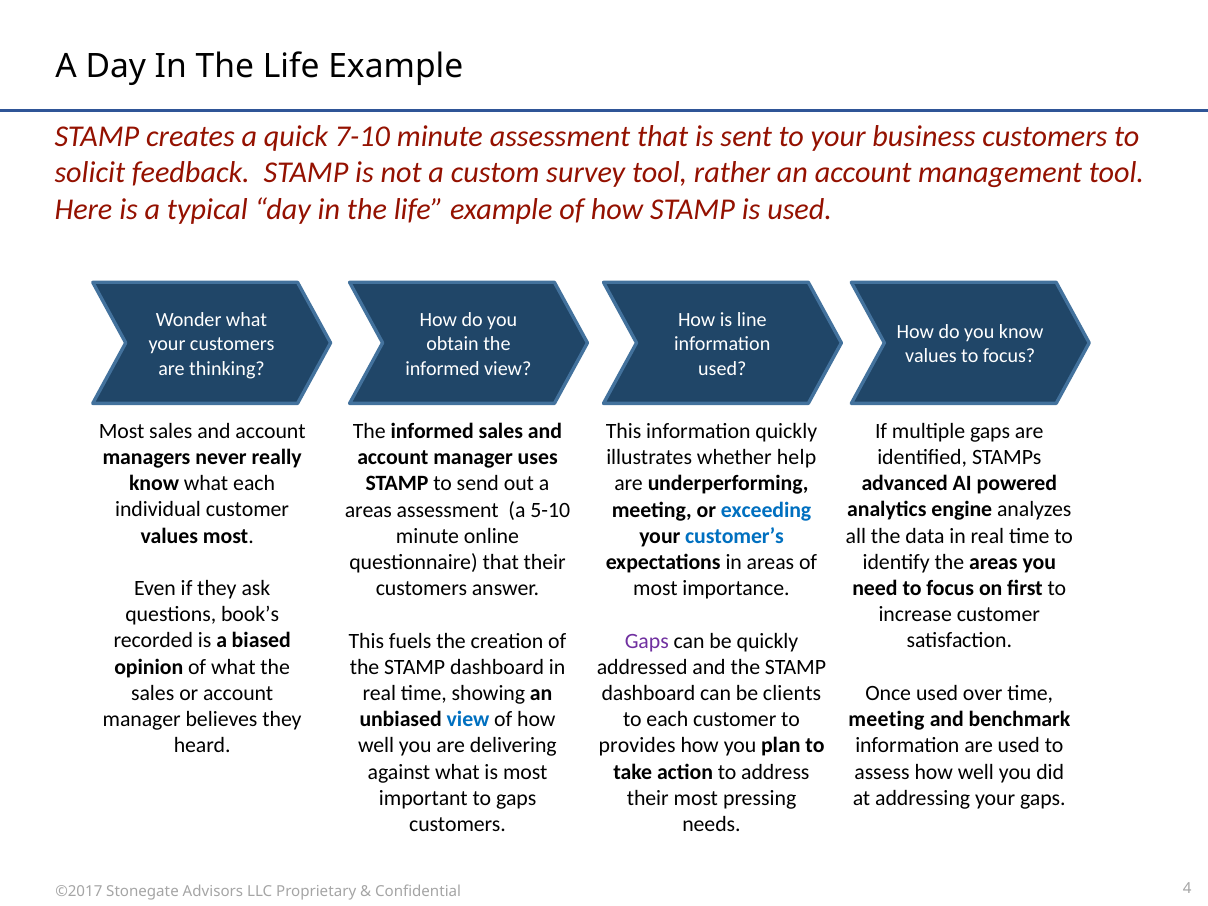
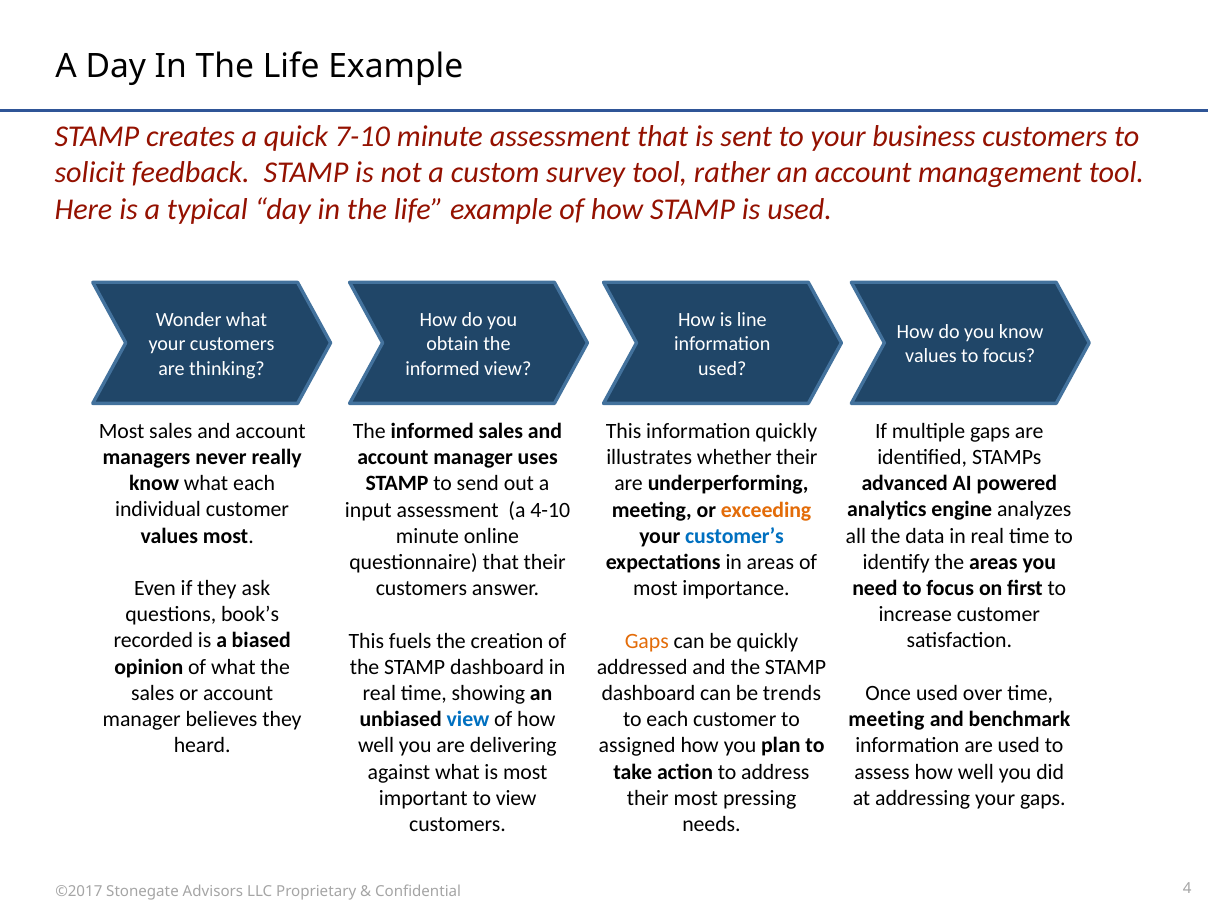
whether help: help -> their
areas at (368, 510): areas -> input
5-10: 5-10 -> 4-10
exceeding colour: blue -> orange
Gaps at (647, 641) colour: purple -> orange
clients: clients -> trends
provides: provides -> assigned
to gaps: gaps -> view
